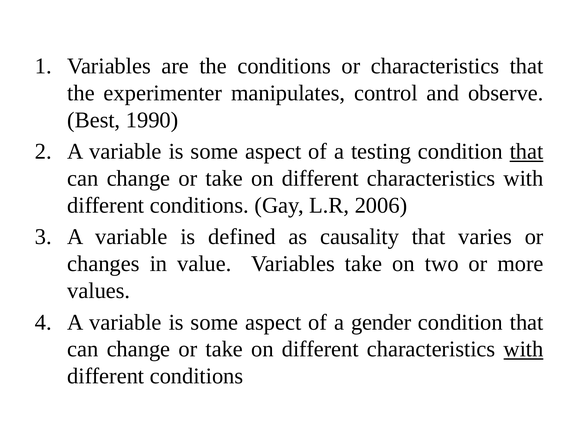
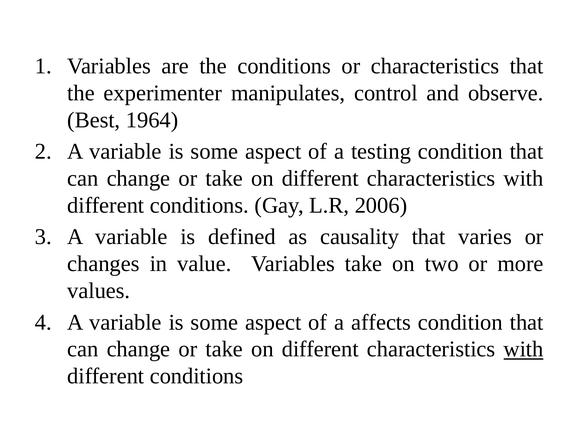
1990: 1990 -> 1964
that at (527, 152) underline: present -> none
gender: gender -> affects
